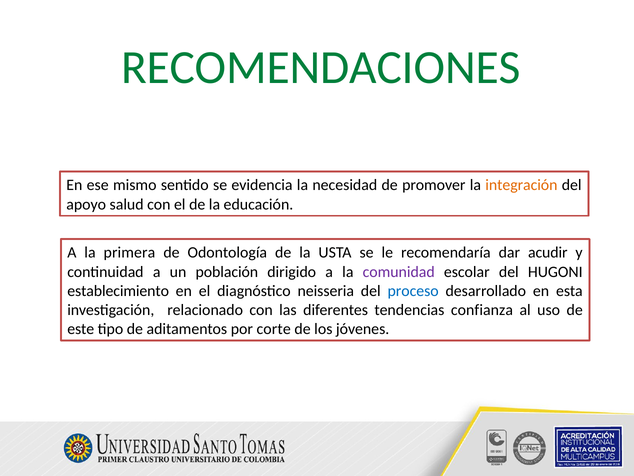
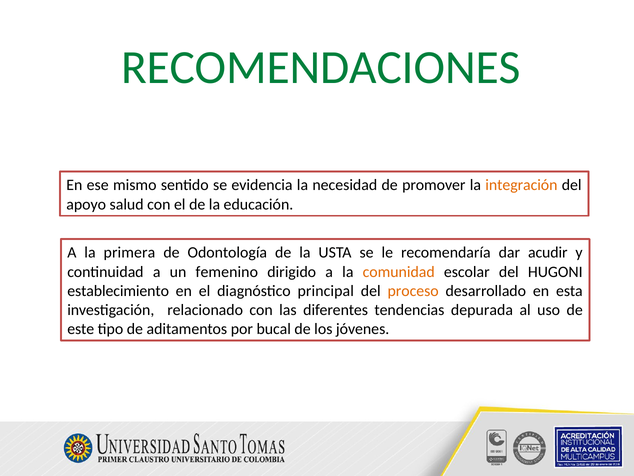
población: población -> femenino
comunidad colour: purple -> orange
neisseria: neisseria -> principal
proceso colour: blue -> orange
confianza: confianza -> depurada
corte: corte -> bucal
